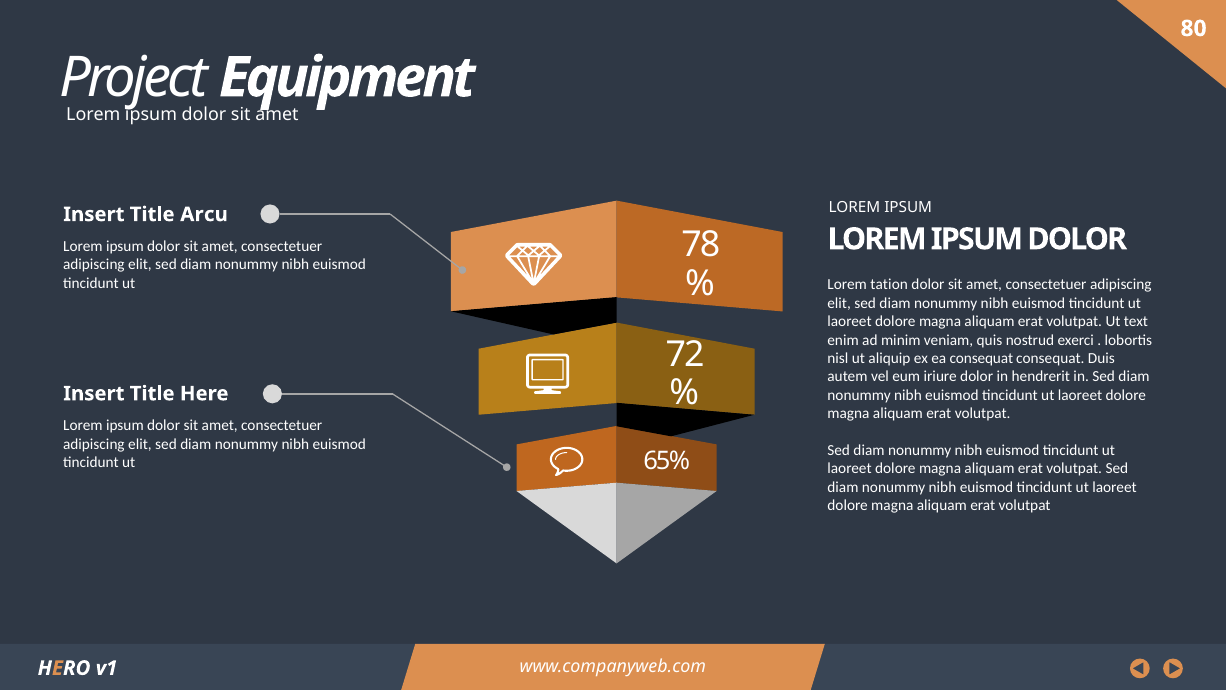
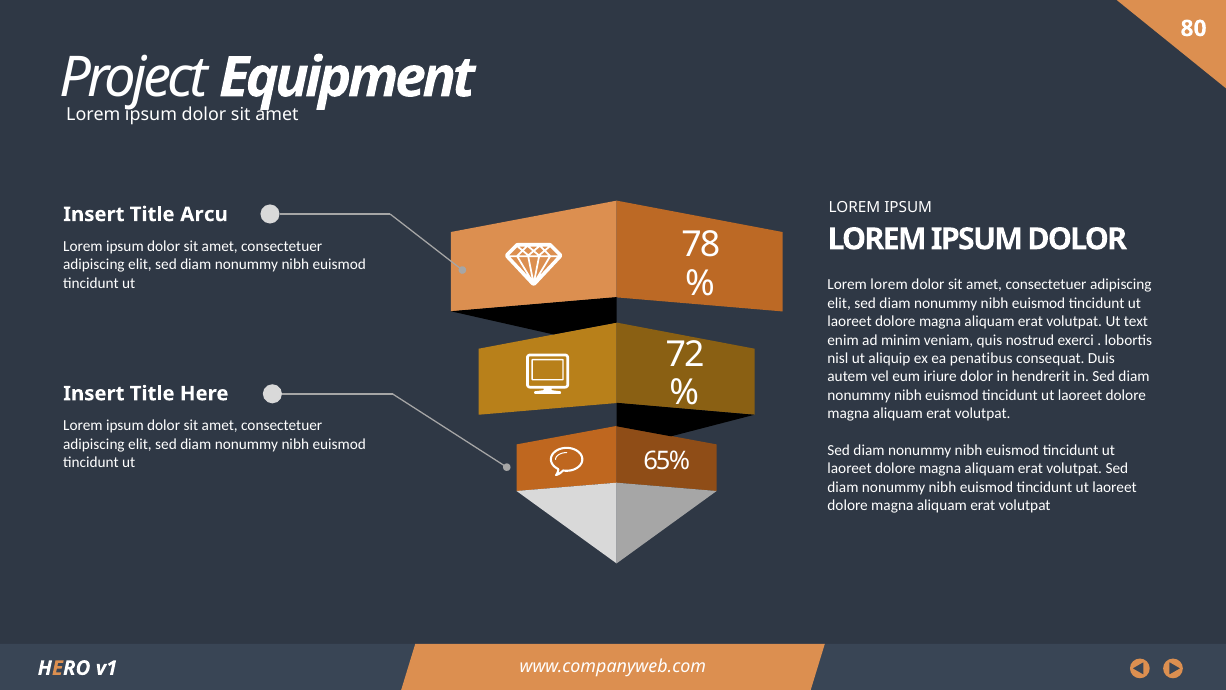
Lorem tation: tation -> lorem
ea consequat: consequat -> penatibus
